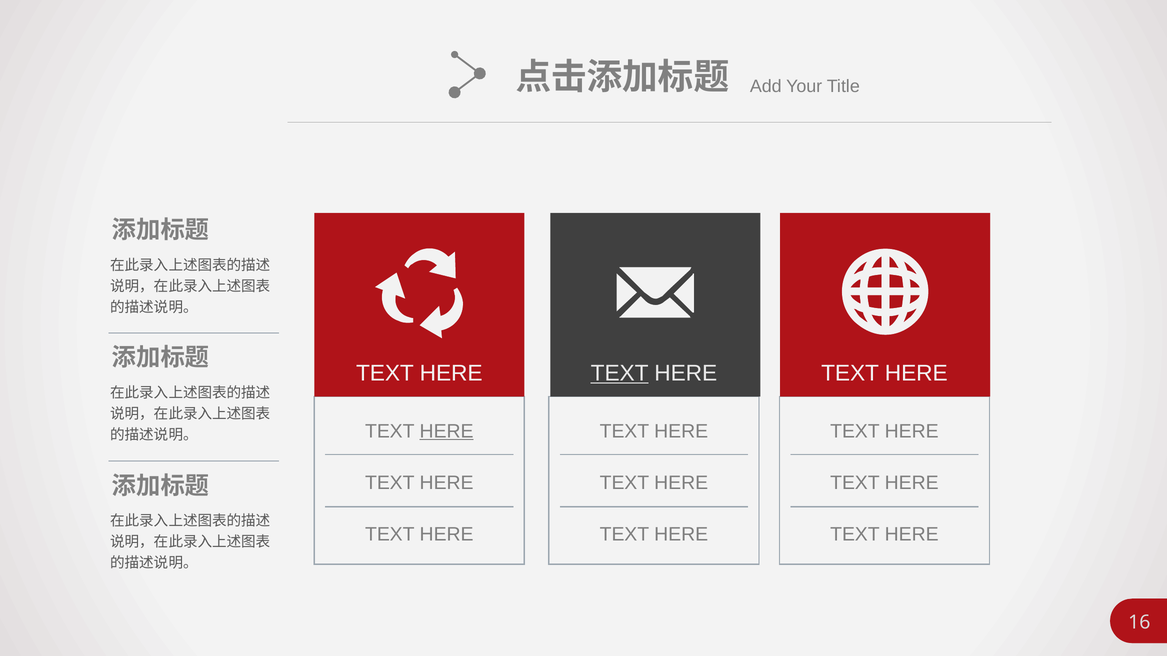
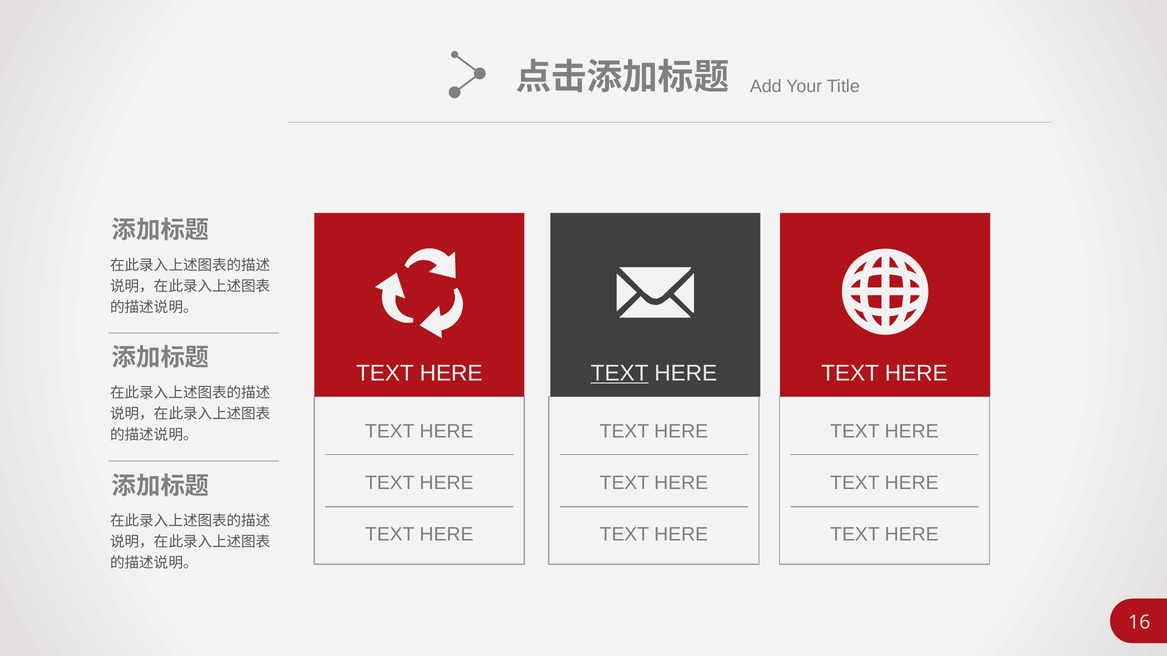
HERE at (447, 431) underline: present -> none
